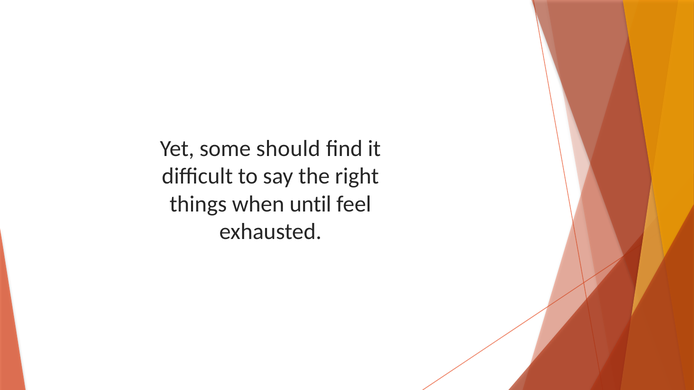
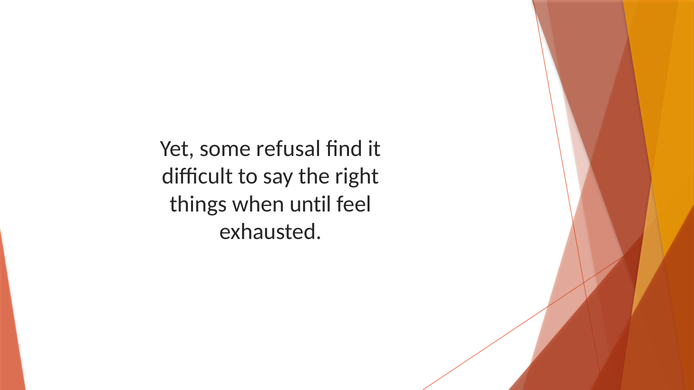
should: should -> refusal
